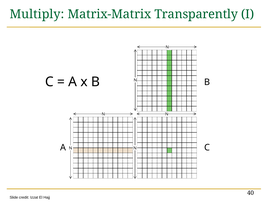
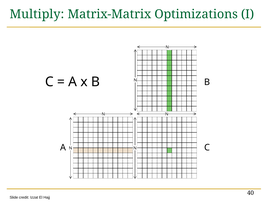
Transparently: Transparently -> Optimizations
